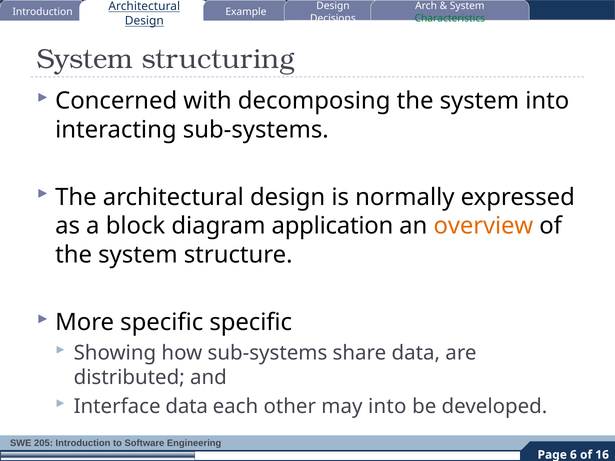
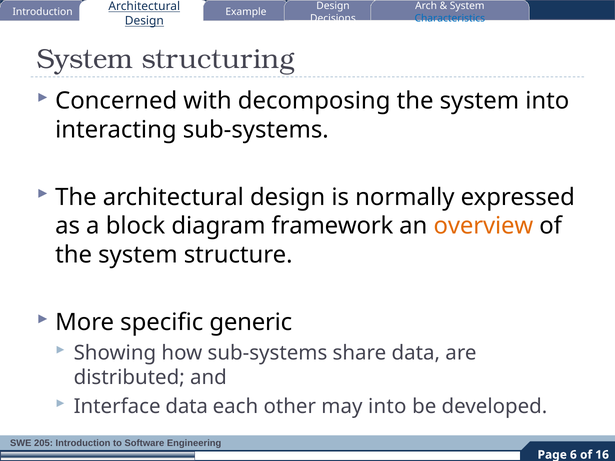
Characteristics colour: green -> blue
application: application -> framework
specific specific: specific -> generic
